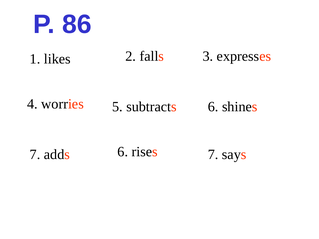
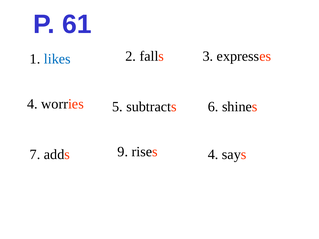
86: 86 -> 61
likes colour: black -> blue
adds 6: 6 -> 9
rises 7: 7 -> 4
